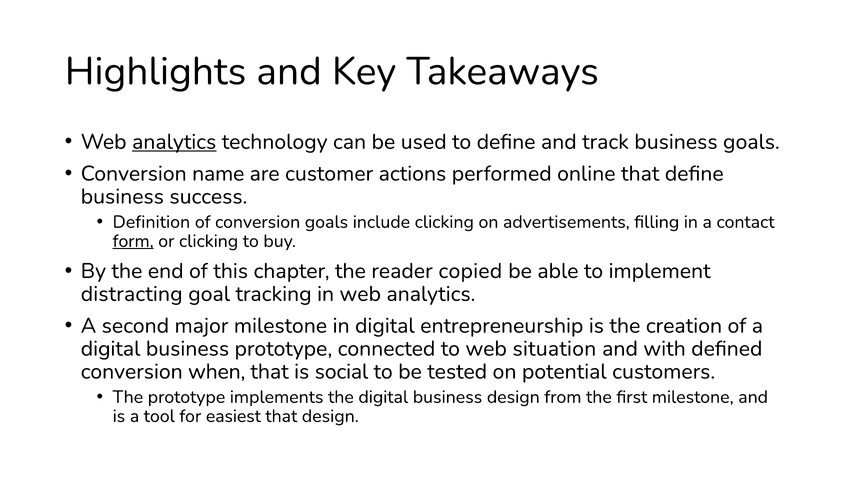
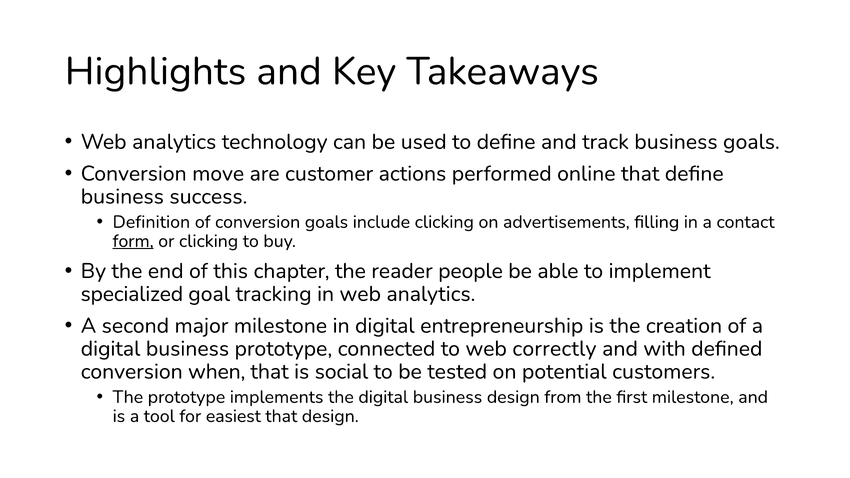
analytics at (174, 142) underline: present -> none
name: name -> move
copied: copied -> people
distracting: distracting -> specialized
situation: situation -> correctly
